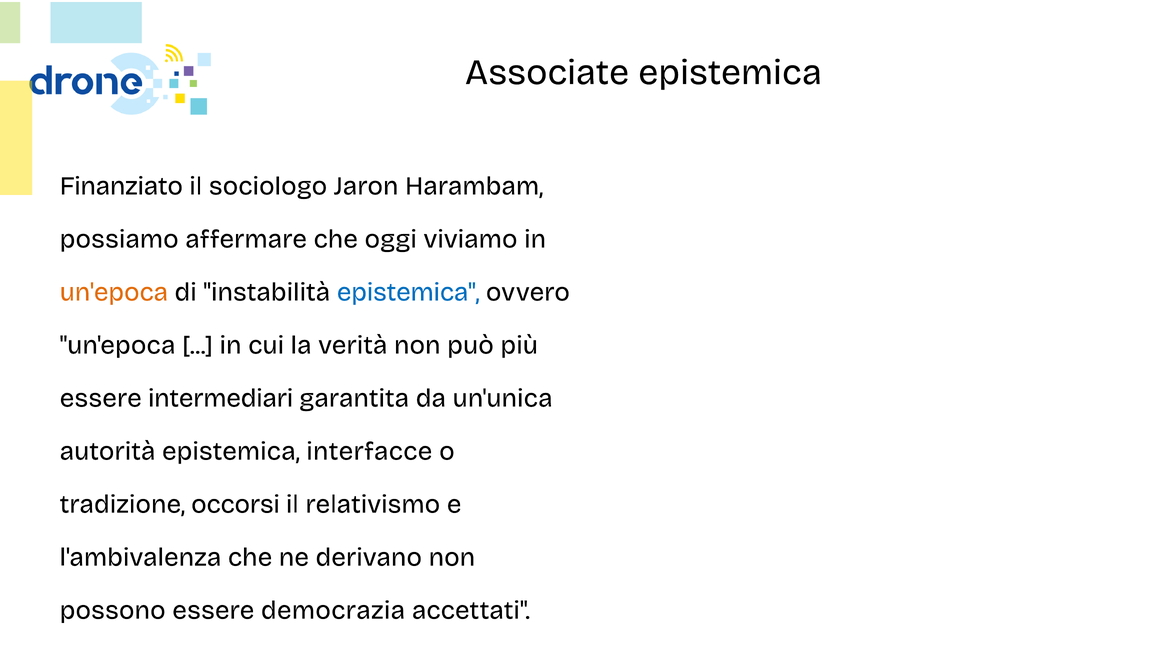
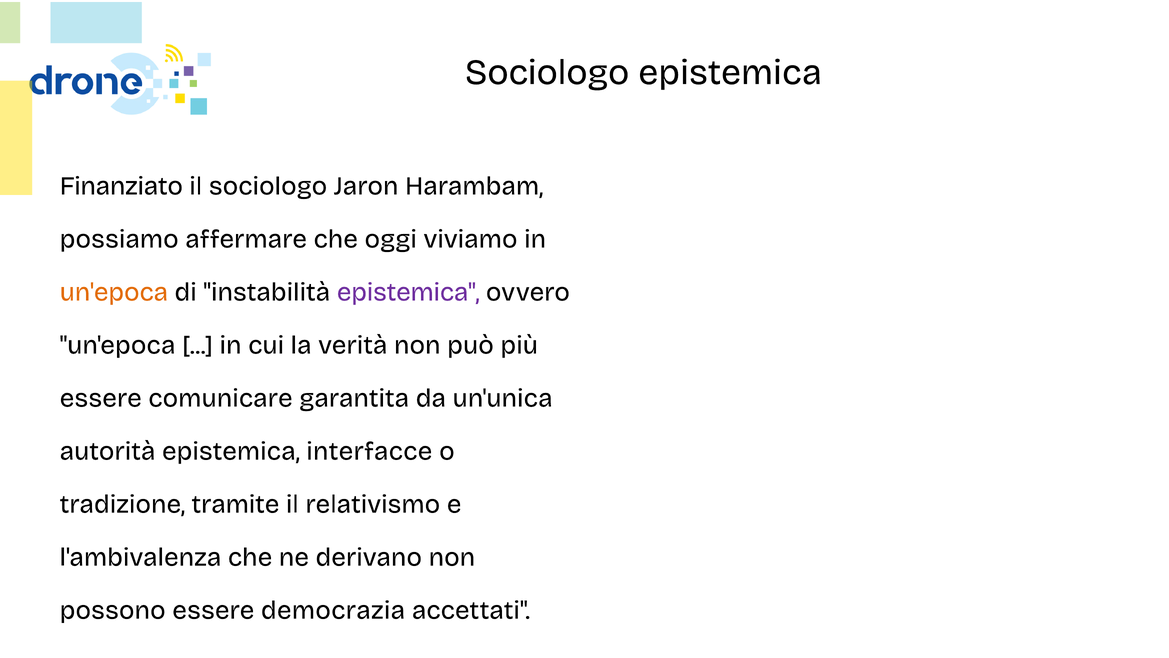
Associate at (547, 72): Associate -> Sociologo
epistemica at (408, 292) colour: blue -> purple
intermediari: intermediari -> comunicare
occorsi: occorsi -> tramite
